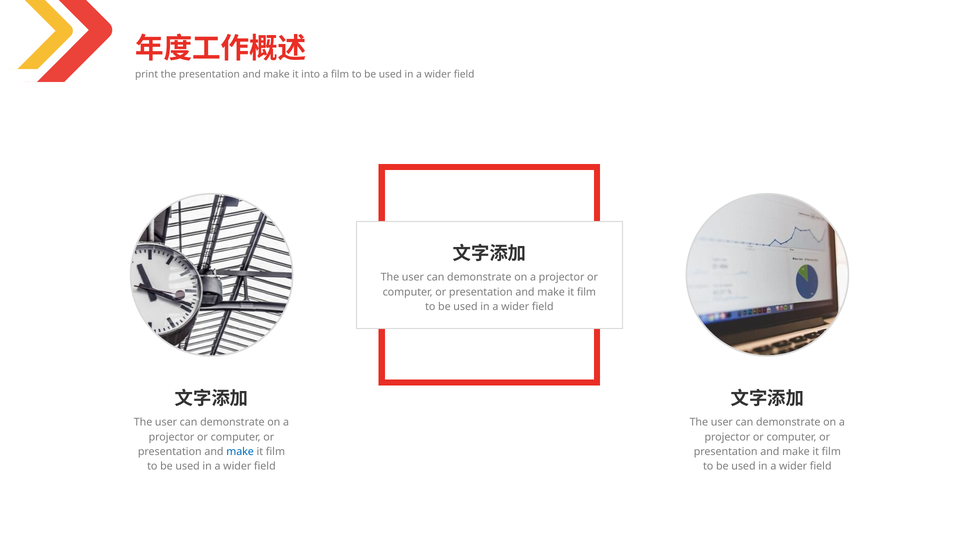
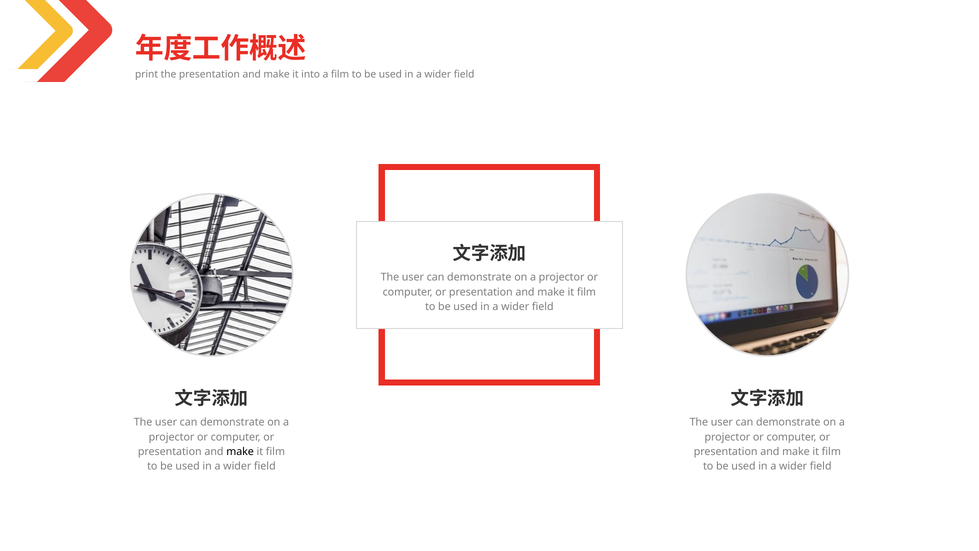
make at (240, 451) colour: blue -> black
